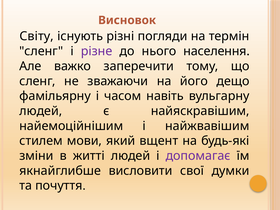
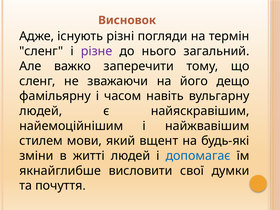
Світу: Світу -> Адже
населення: населення -> загальний
допомагає colour: purple -> blue
